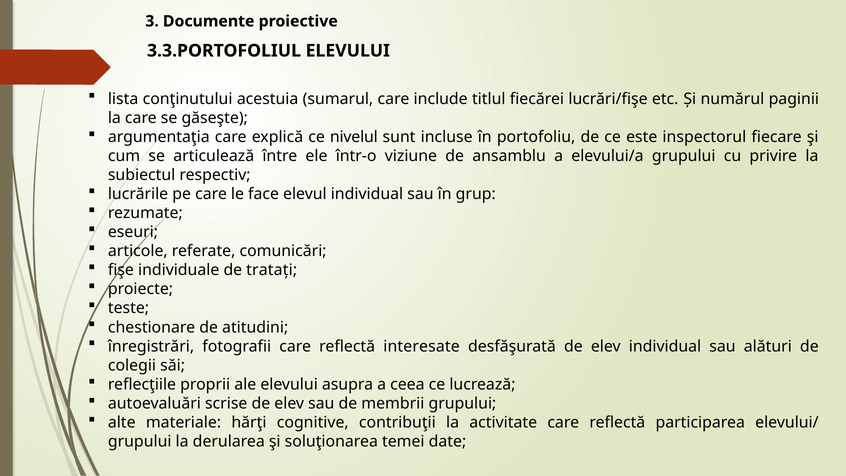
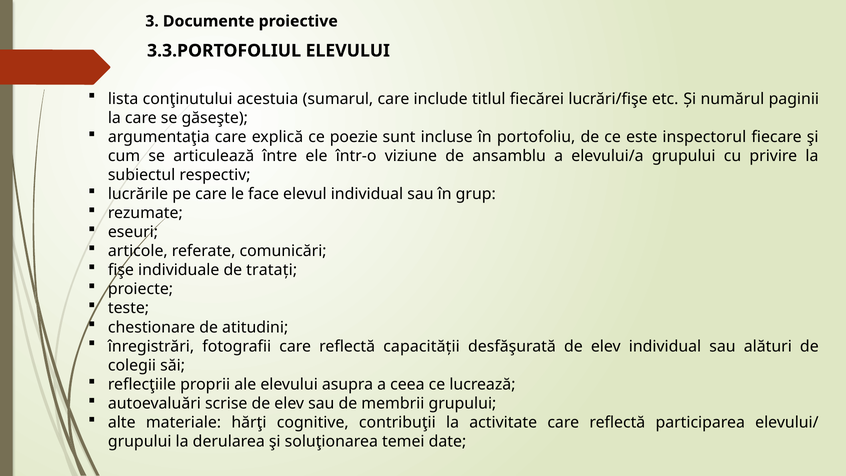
nivelul: nivelul -> poezie
interesate: interesate -> capacității
